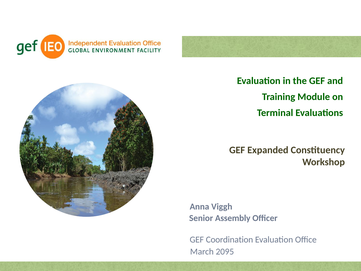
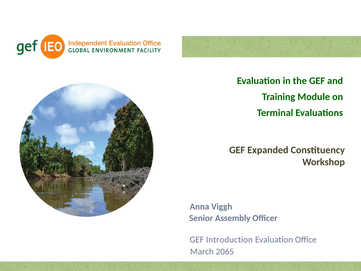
Coordination: Coordination -> Introduction
2095: 2095 -> 2065
